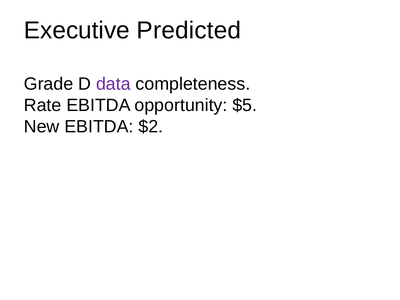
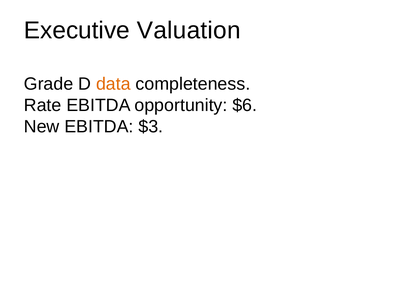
Predicted: Predicted -> Valuation
data colour: purple -> orange
$5: $5 -> $6
$2: $2 -> $3
